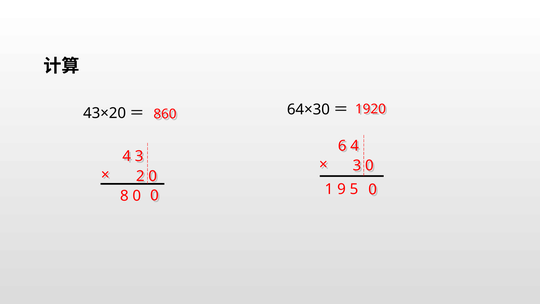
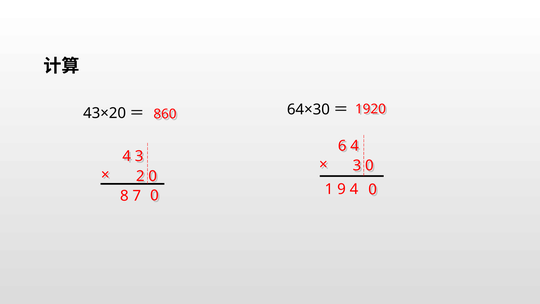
9 5: 5 -> 4
8 0: 0 -> 7
